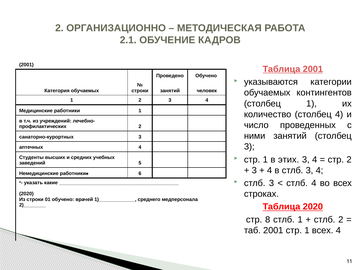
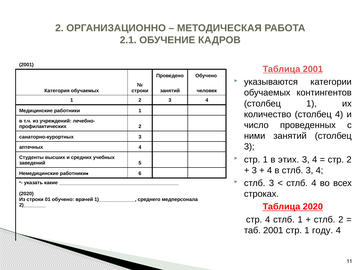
стр 8: 8 -> 4
1 всех: всех -> году
